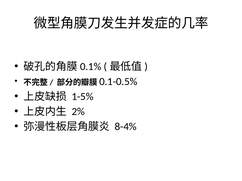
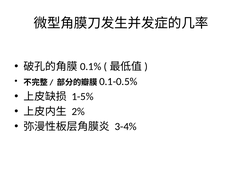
8-4%: 8-4% -> 3-4%
